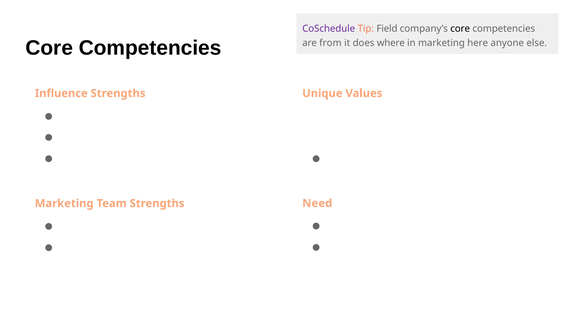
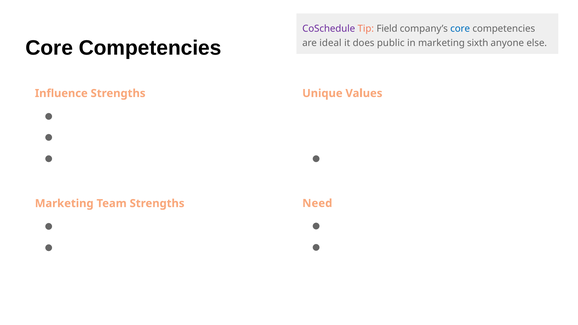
core at (460, 29) colour: black -> blue
from: from -> ideal
where: where -> public
here: here -> sixth
